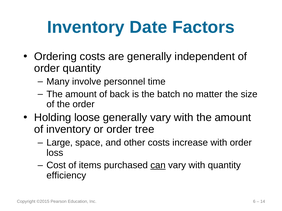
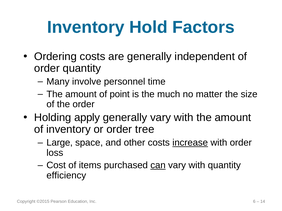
Date: Date -> Hold
back: back -> point
batch: batch -> much
loose: loose -> apply
increase underline: none -> present
